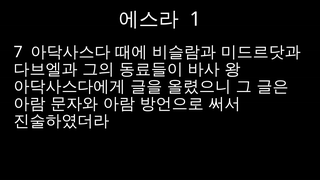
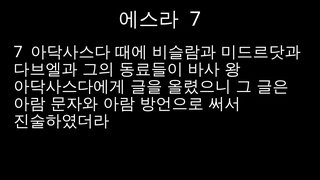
1 at (195, 19): 1 -> 7
